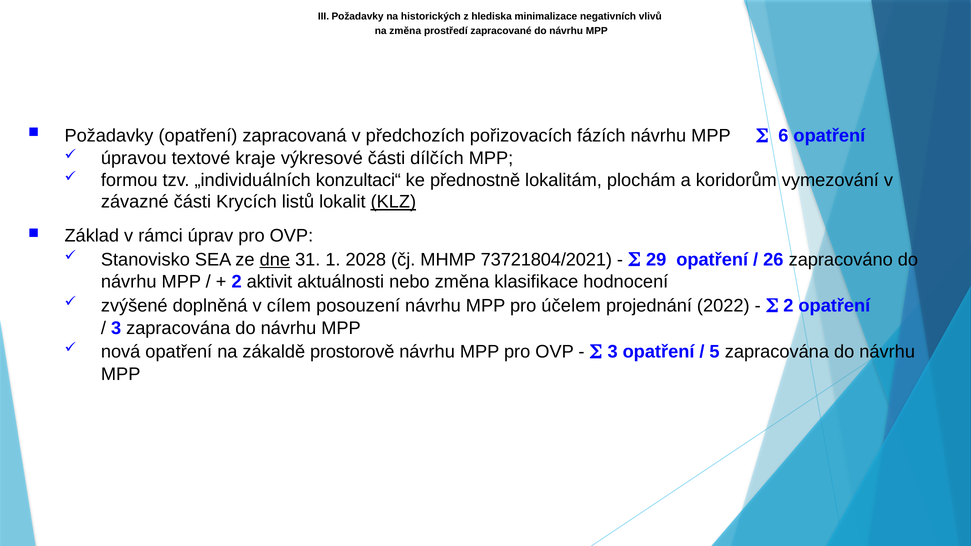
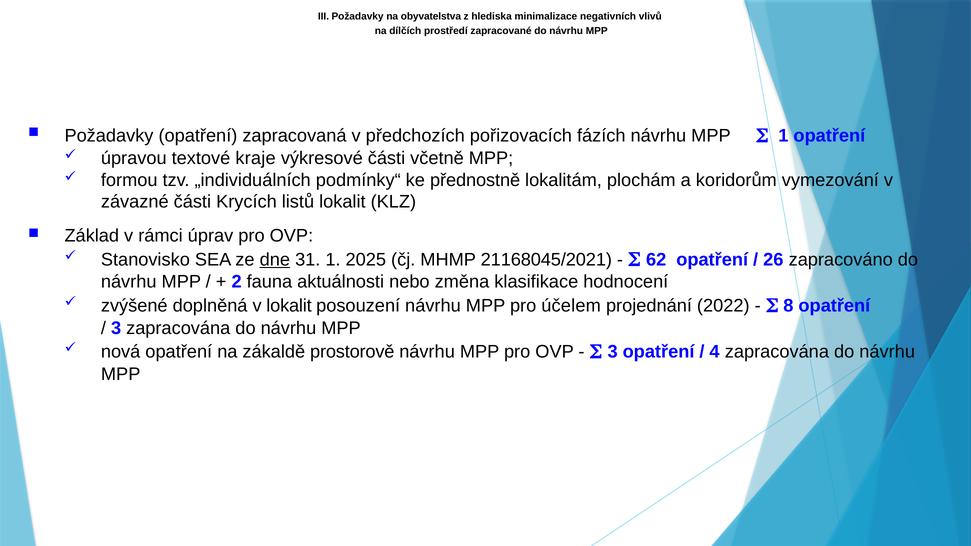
historických: historických -> obyvatelstva
na změna: změna -> dílčích
6 at (783, 136): 6 -> 1
dílčích: dílčích -> včetně
konzultaci“: konzultaci“ -> podmínky“
KLZ underline: present -> none
2028: 2028 -> 2025
73721804/2021: 73721804/2021 -> 21168045/2021
29: 29 -> 62
aktivit: aktivit -> fauna
v cílem: cílem -> lokalit
2 at (788, 306): 2 -> 8
5: 5 -> 4
